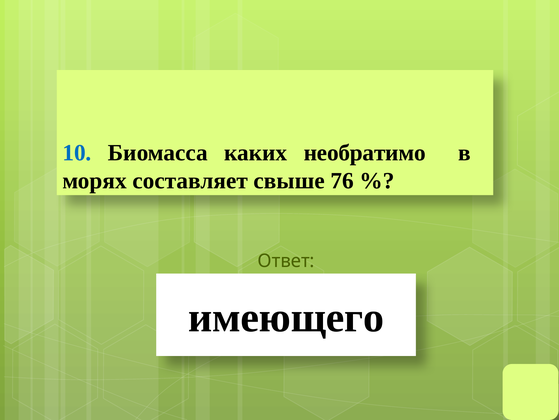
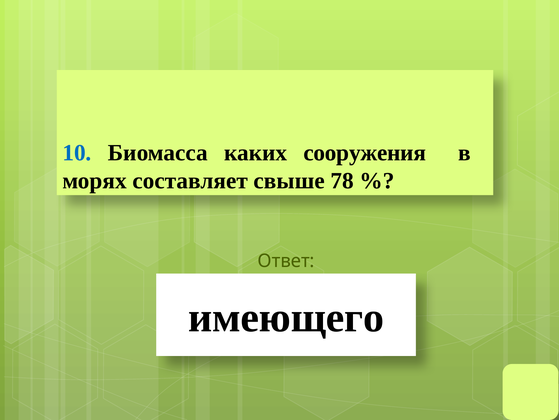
необратимо: необратимо -> сооружения
76: 76 -> 78
